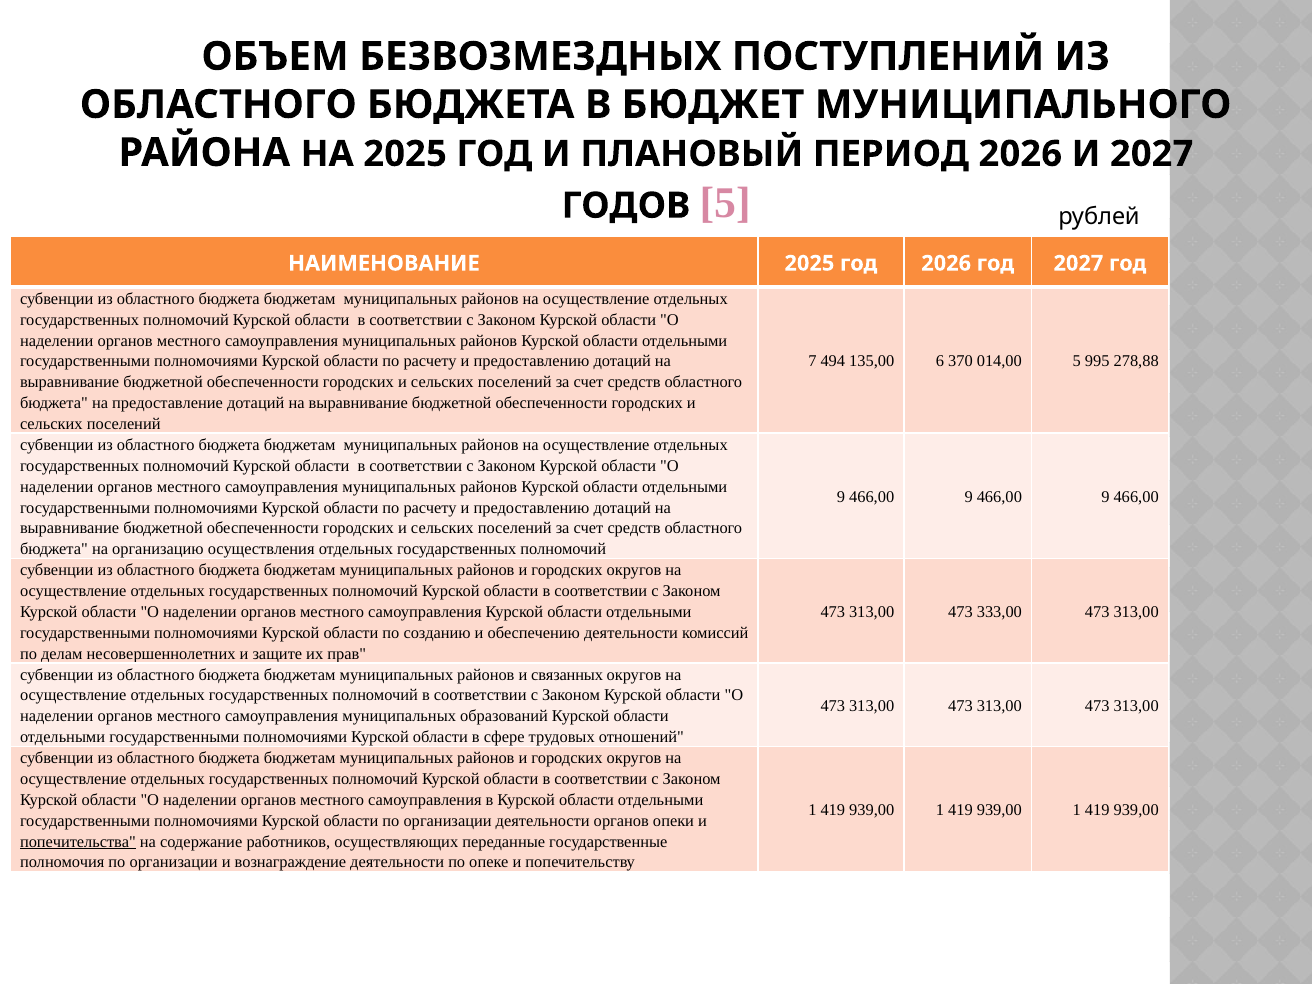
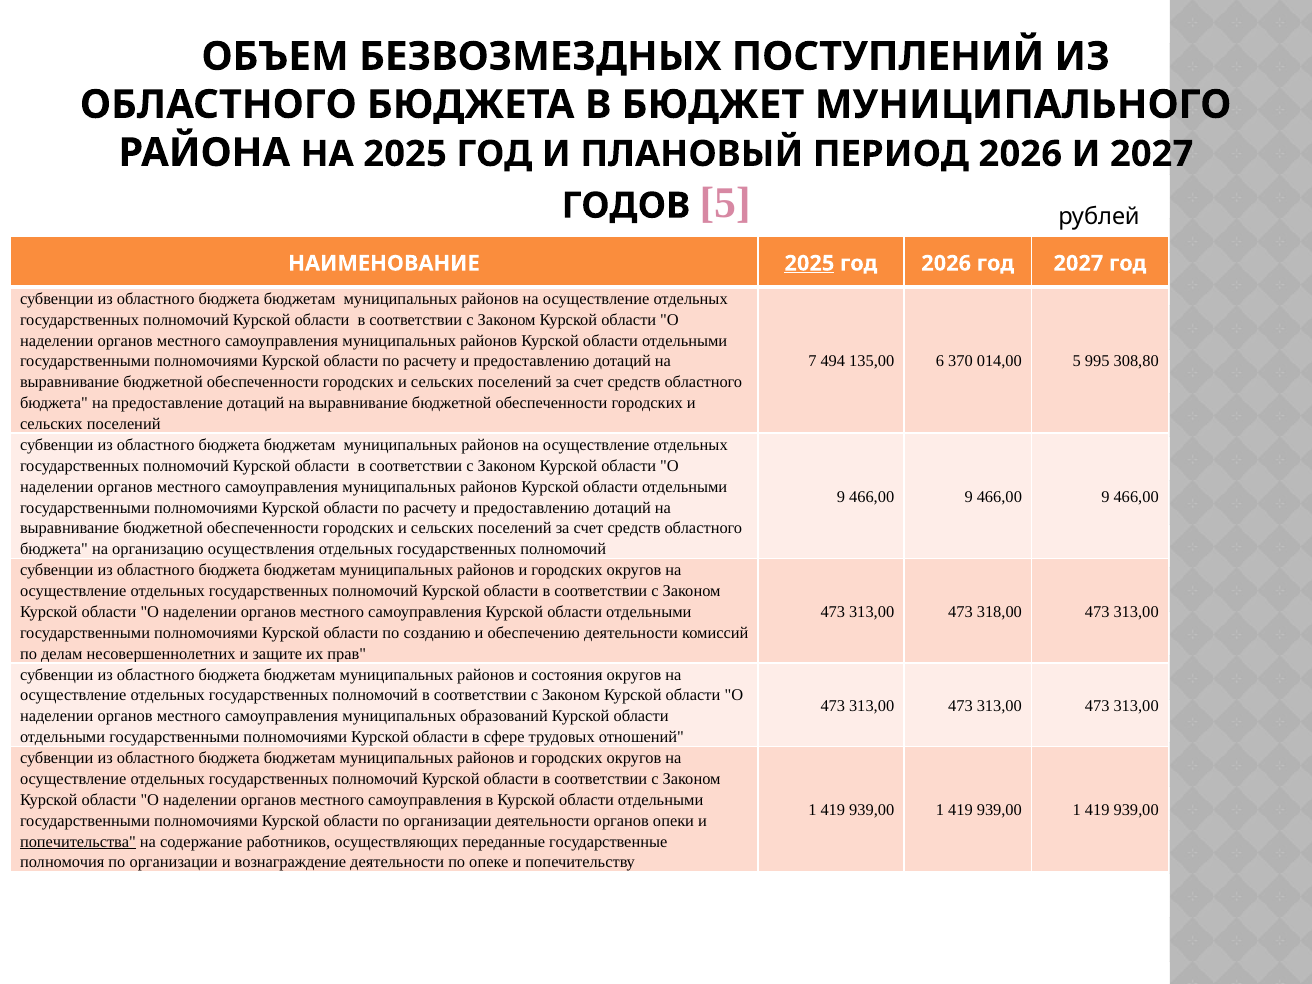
2025 at (809, 263) underline: none -> present
278,88: 278,88 -> 308,80
333,00: 333,00 -> 318,00
связанных: связанных -> состояния
